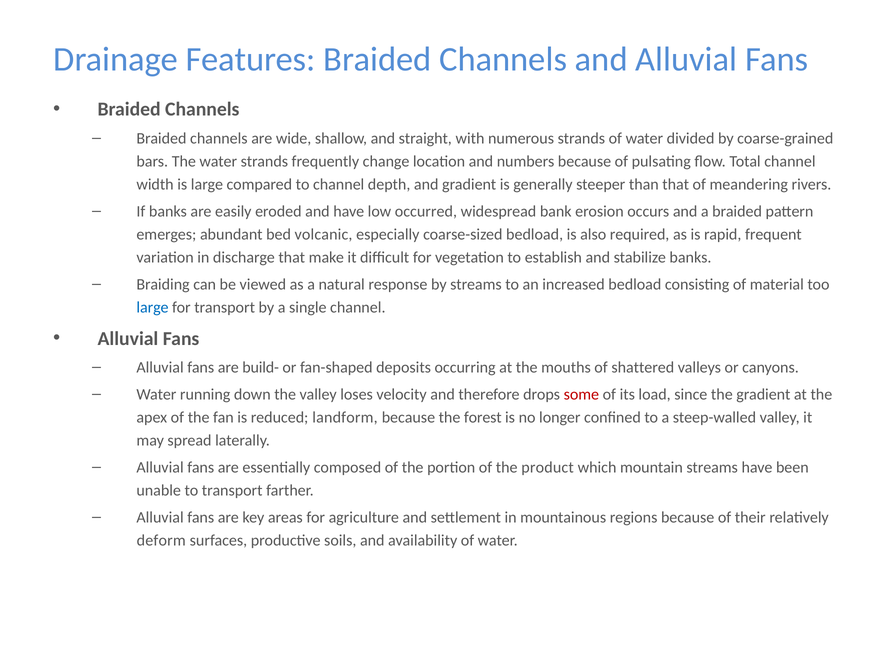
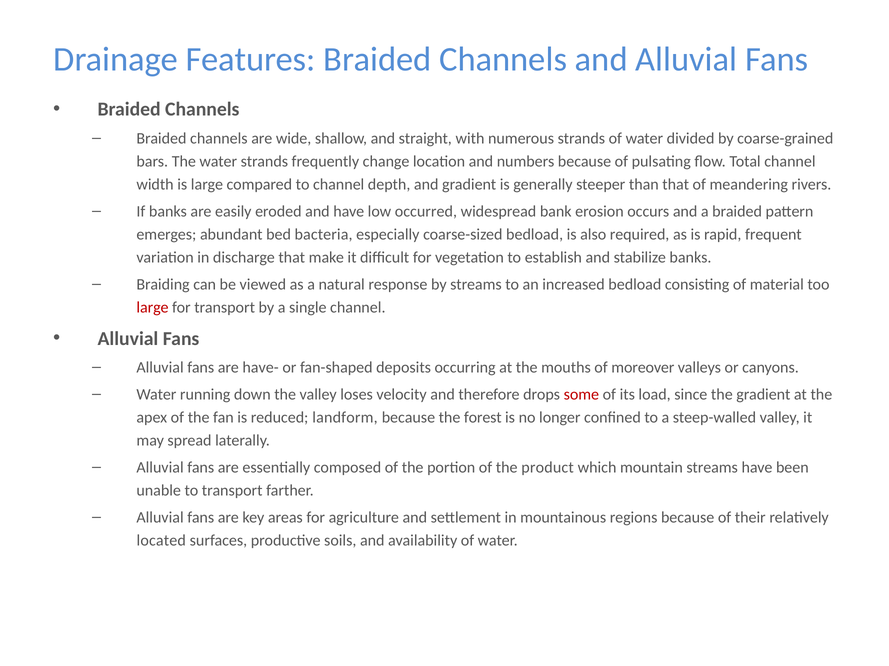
volcanic: volcanic -> bacteria
large at (153, 308) colour: blue -> red
build-: build- -> have-
shattered: shattered -> moreover
deform: deform -> located
